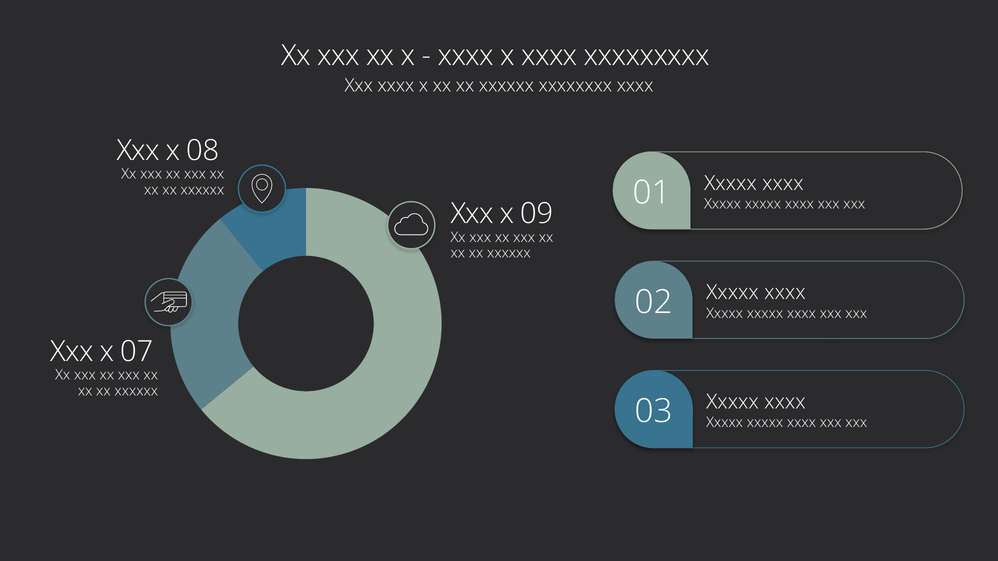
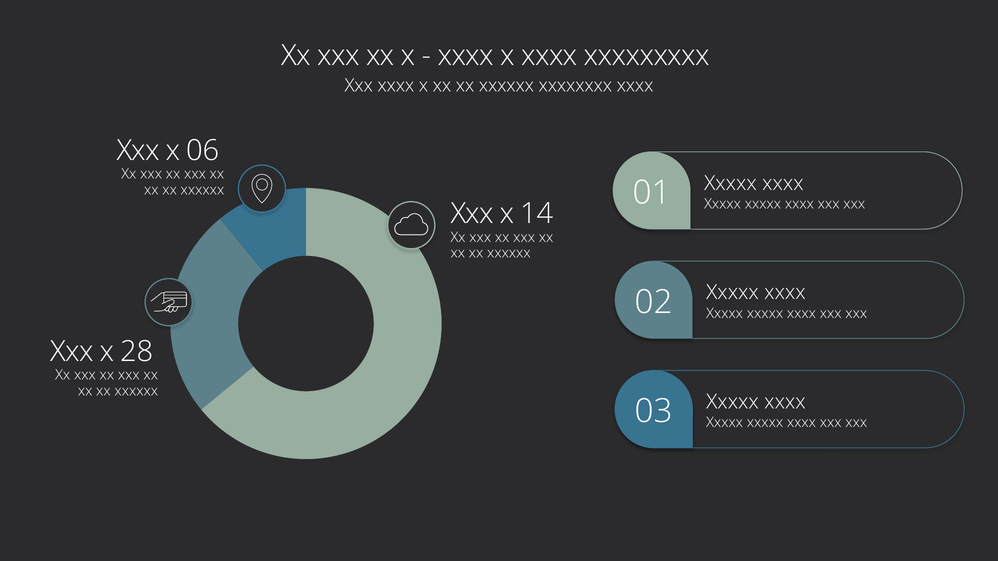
08: 08 -> 06
09: 09 -> 14
07: 07 -> 28
